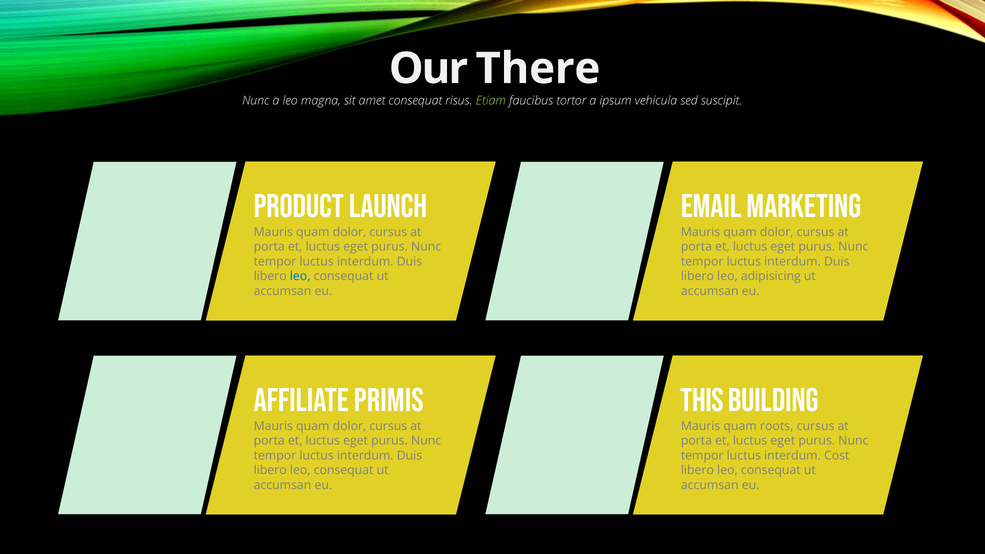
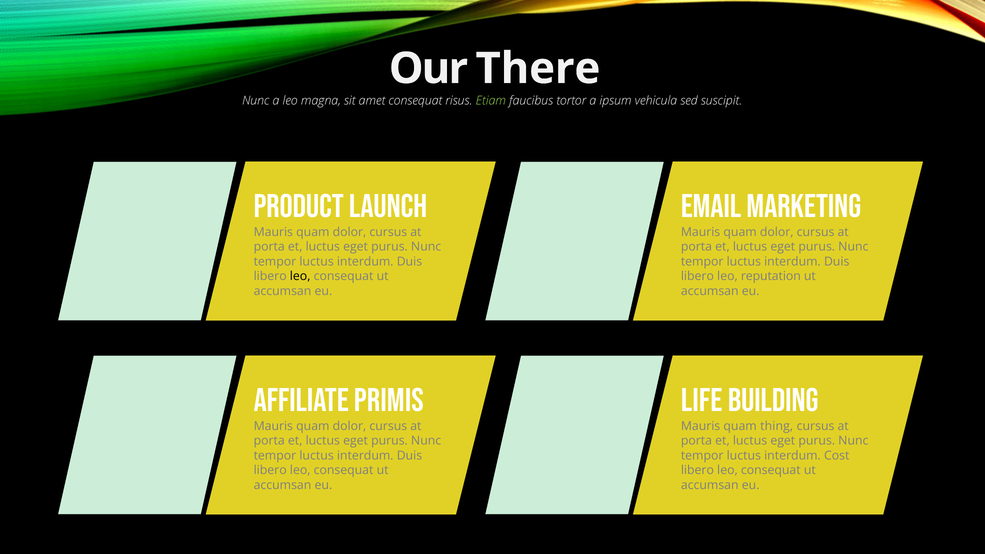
leo at (300, 276) colour: blue -> black
adipisicing: adipisicing -> reputation
THIS: THIS -> LIFE
roots: roots -> thing
